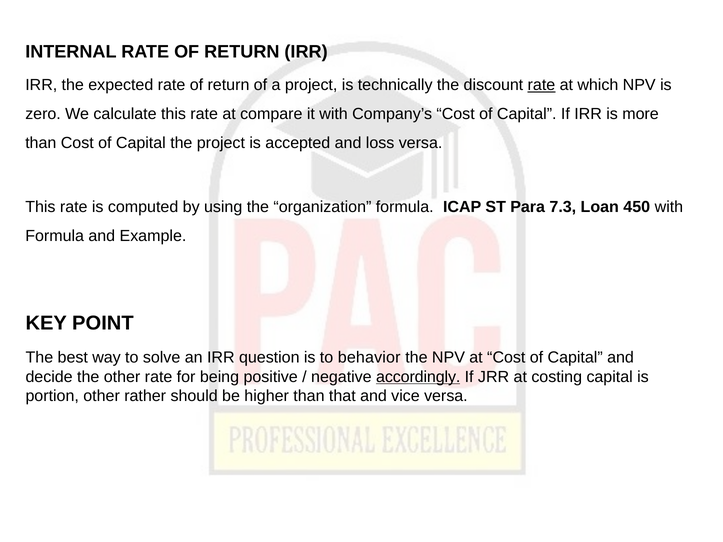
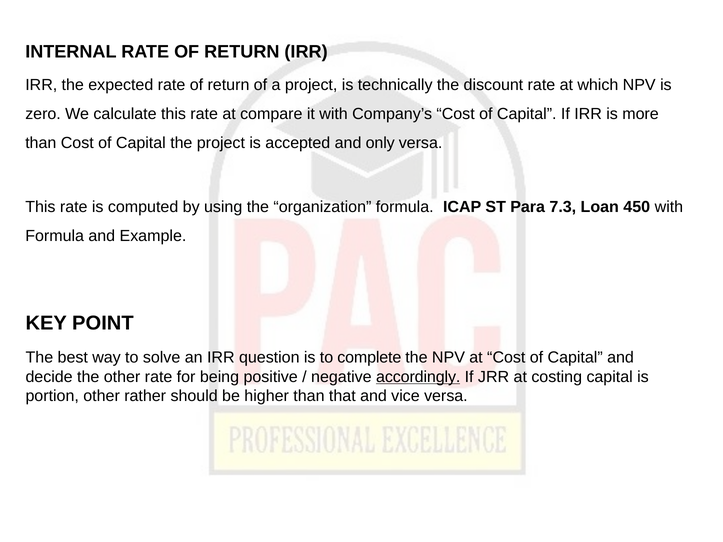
rate at (541, 85) underline: present -> none
loss: loss -> only
behavior: behavior -> complete
